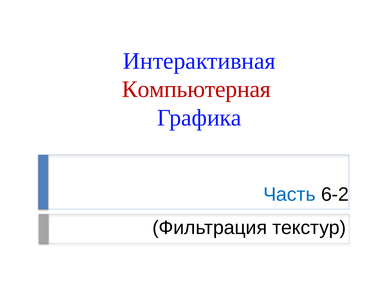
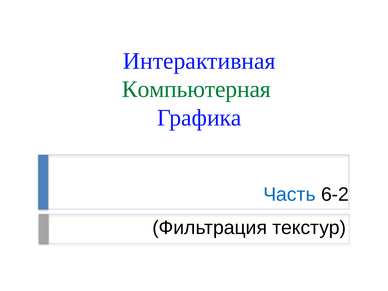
Компьютерная colour: red -> green
